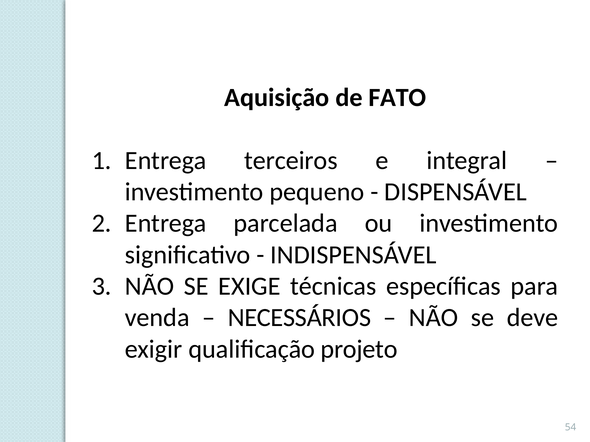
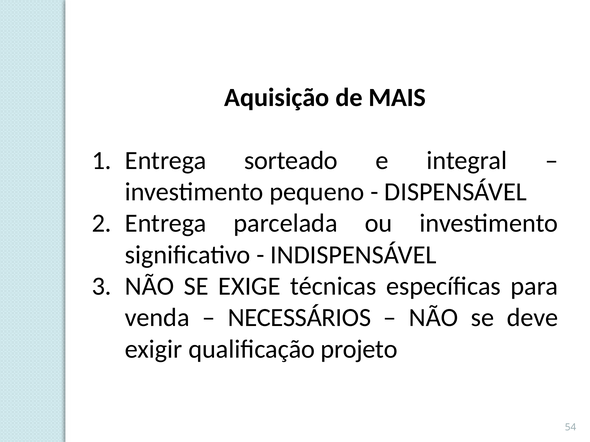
FATO: FATO -> MAIS
terceiros: terceiros -> sorteado
